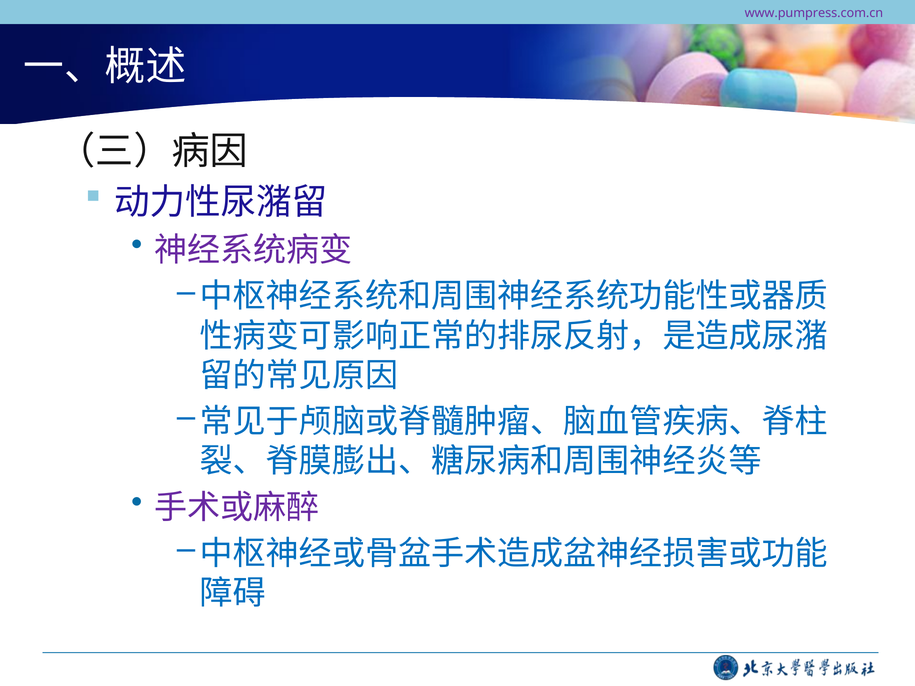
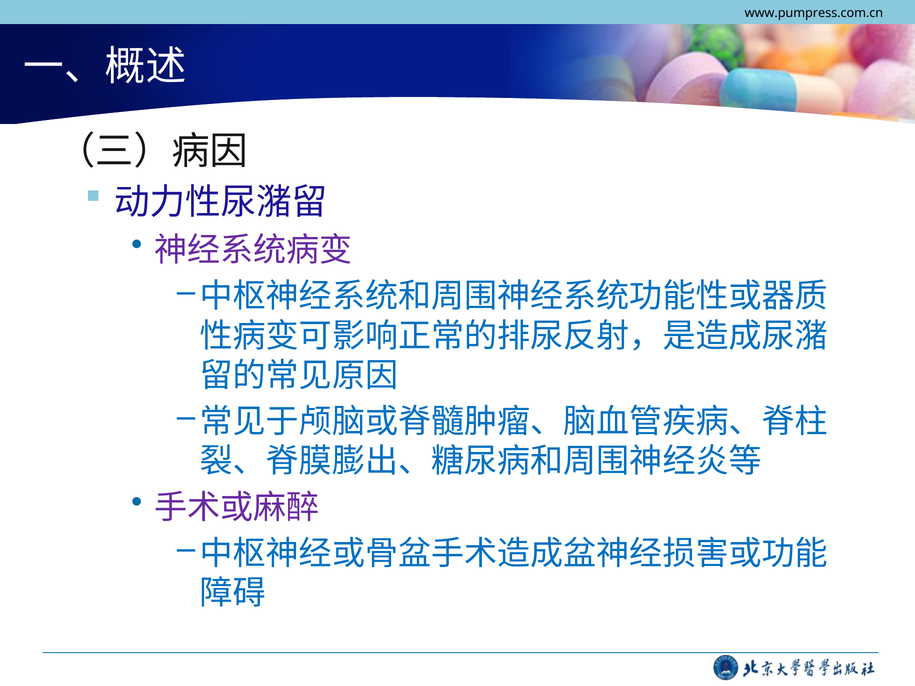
www.pumpress.com.cn colour: purple -> black
